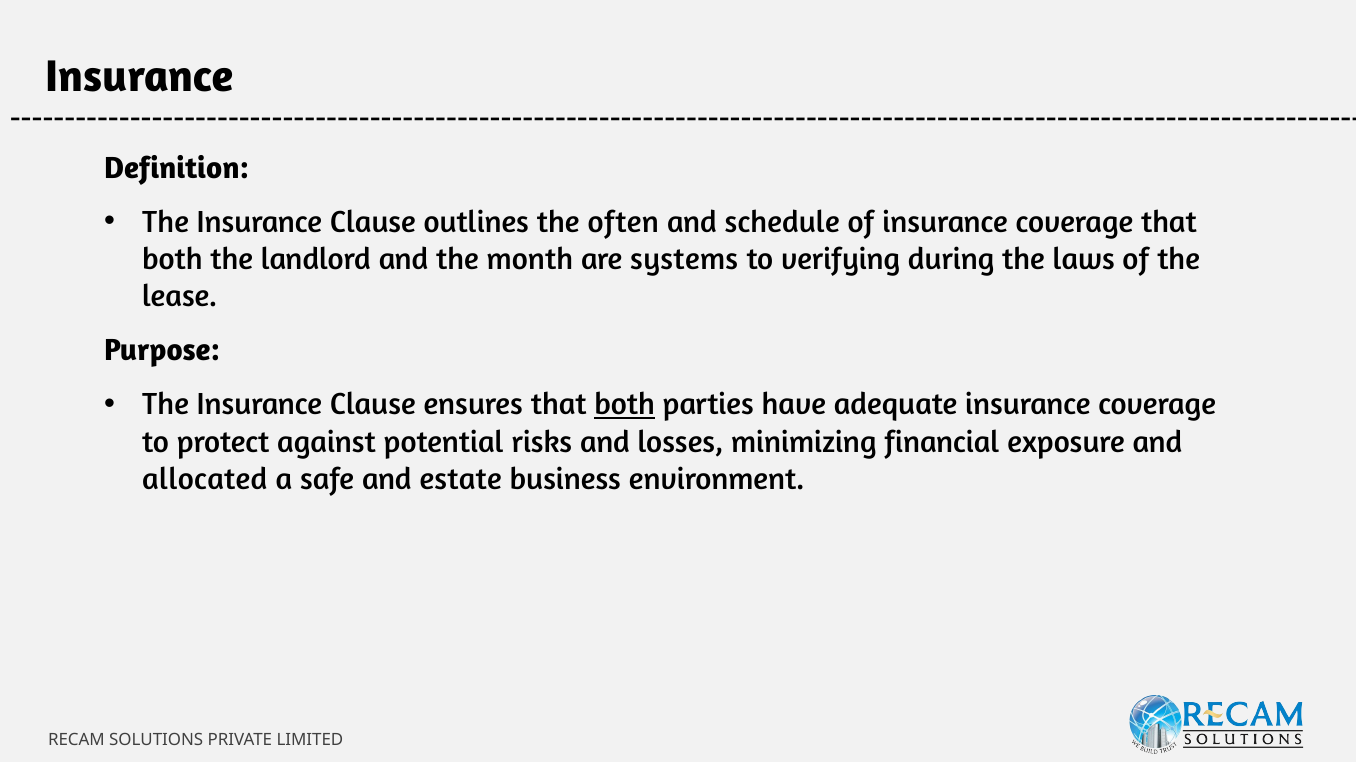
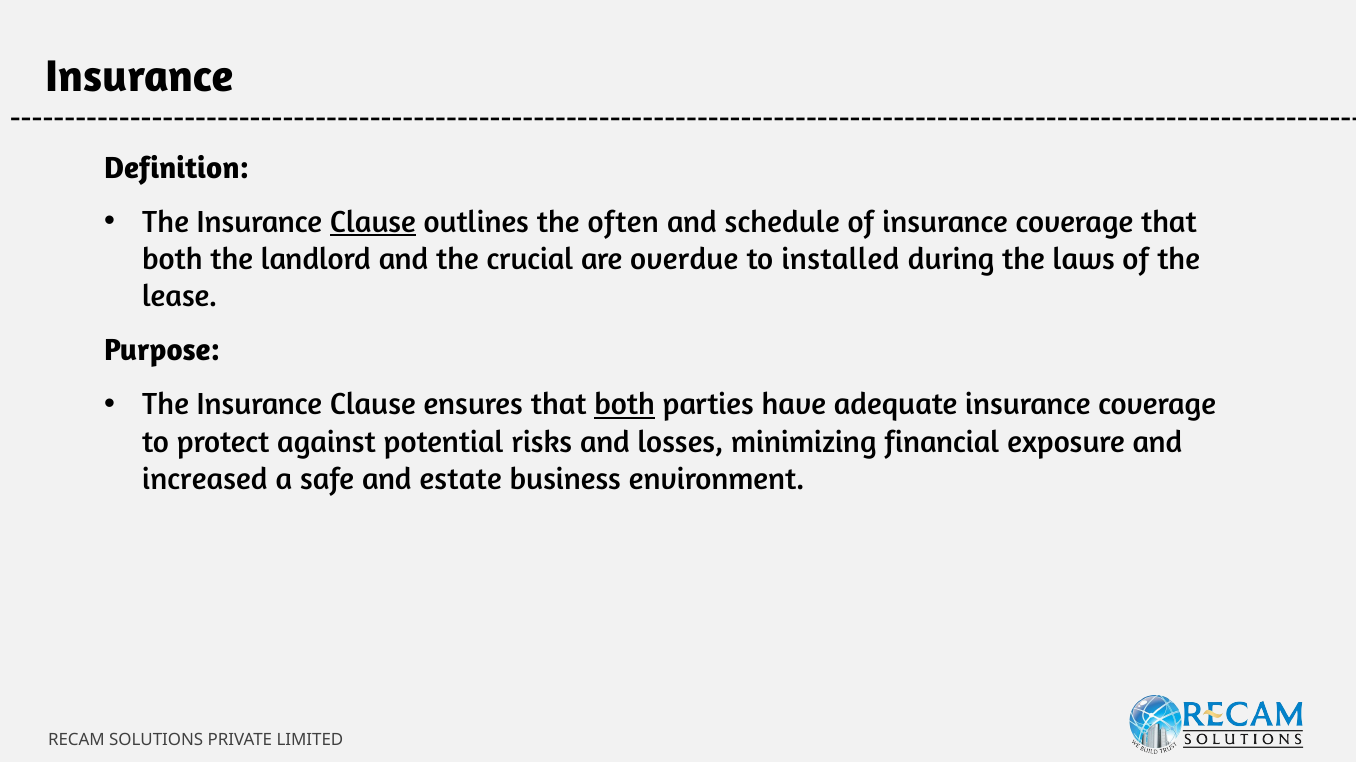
Clause at (373, 222) underline: none -> present
month: month -> crucial
systems: systems -> overdue
verifying: verifying -> installed
allocated: allocated -> increased
